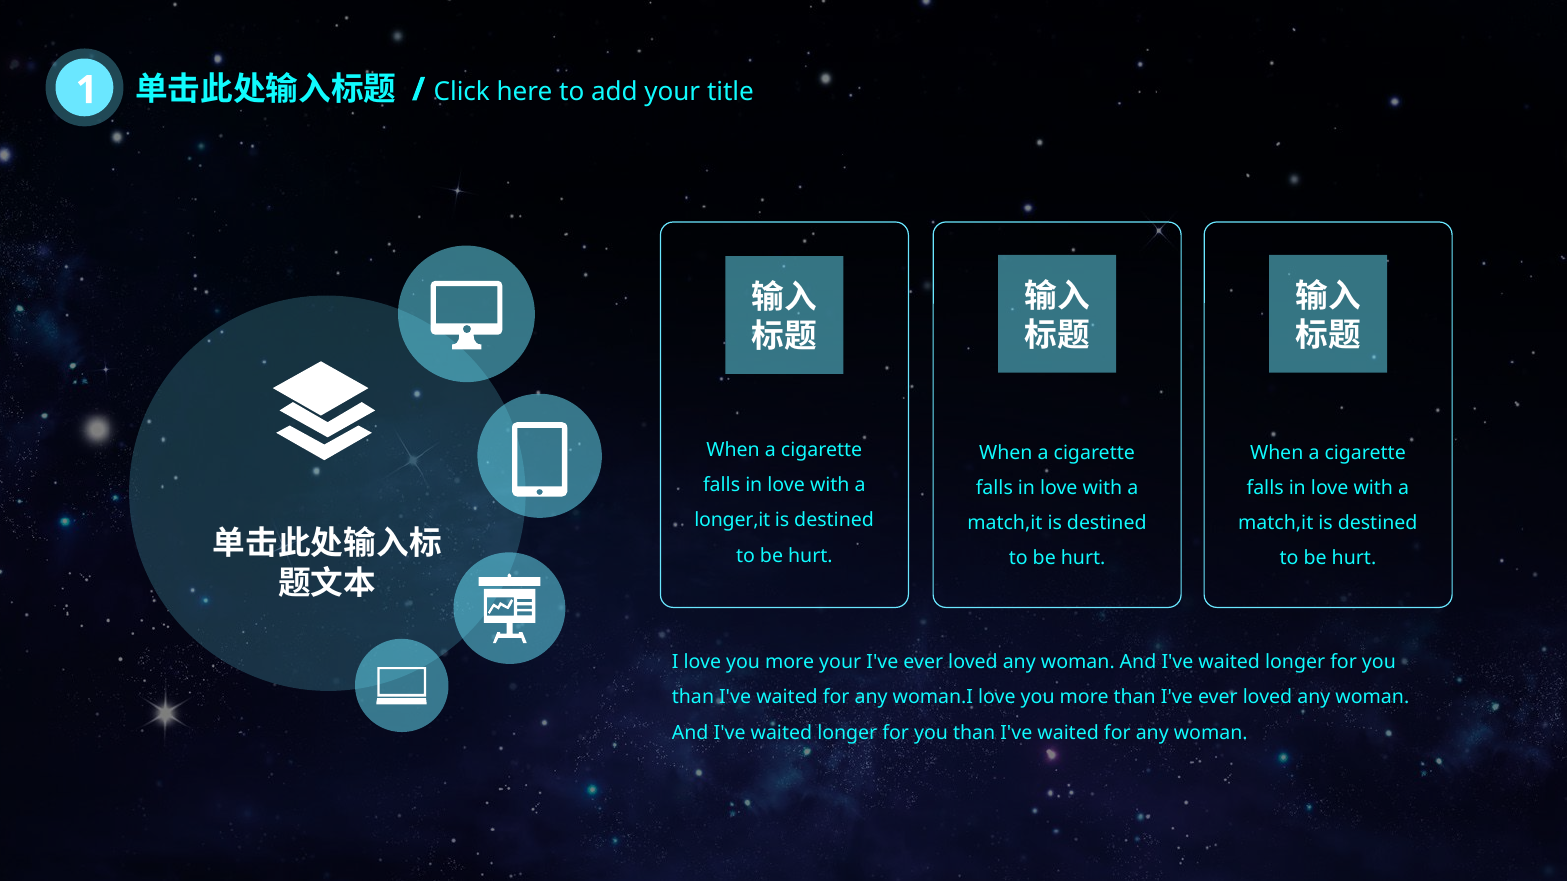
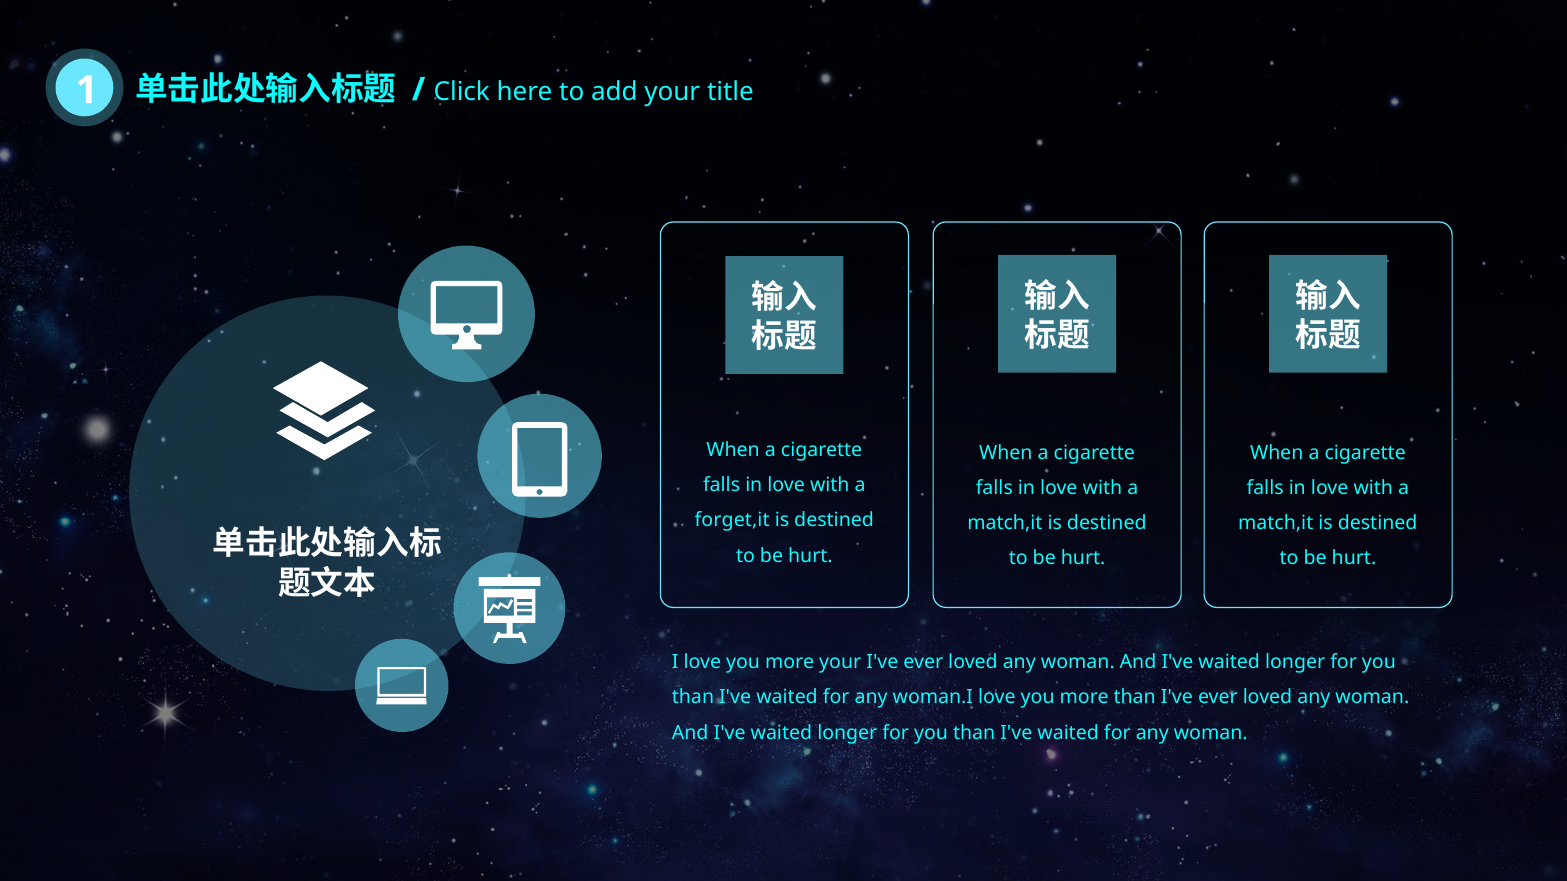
longer,it: longer,it -> forget,it
